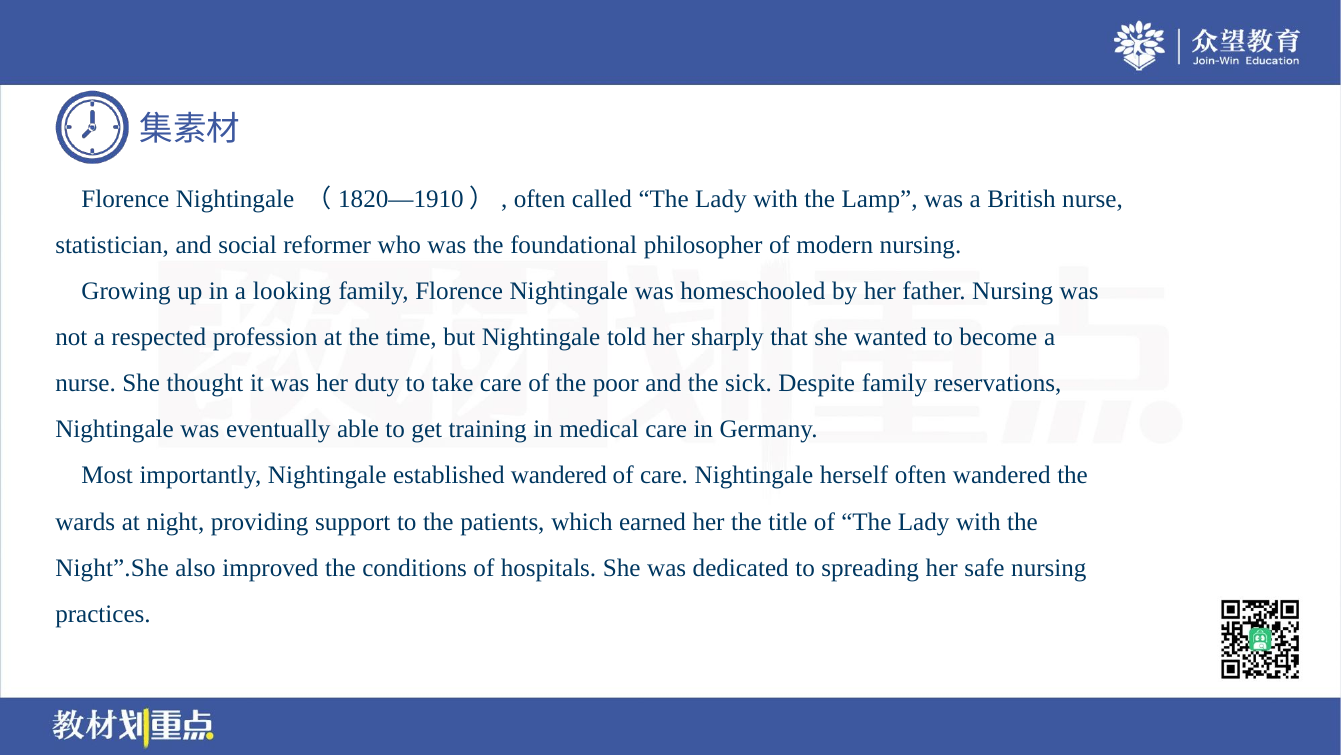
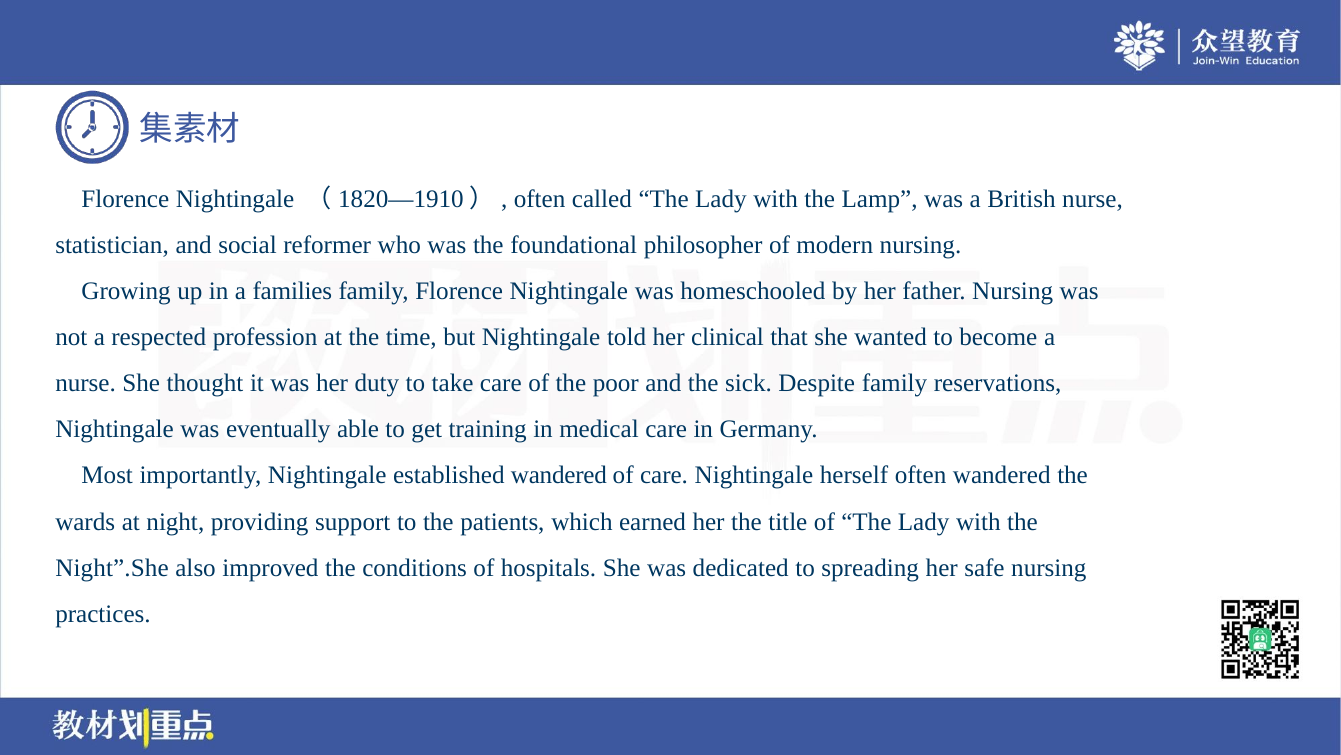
looking: looking -> families
sharply: sharply -> clinical
